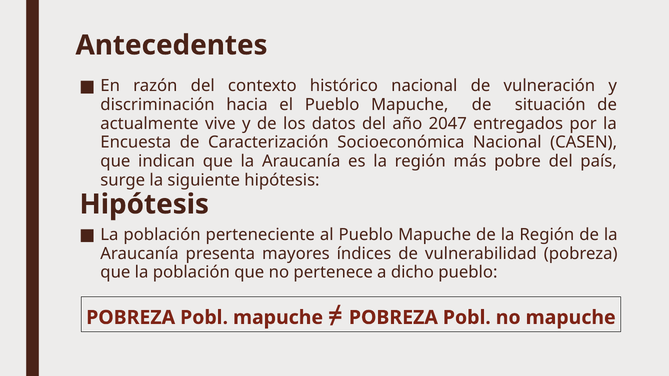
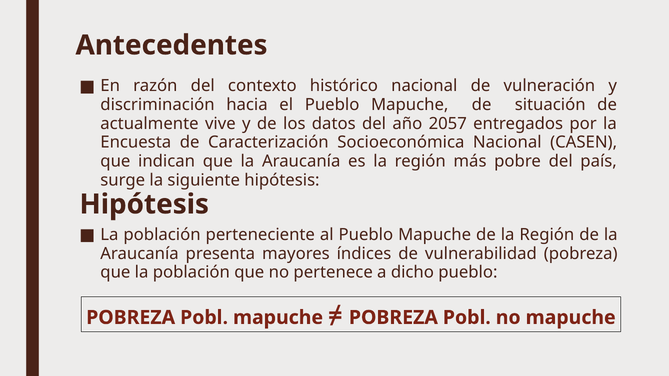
2047: 2047 -> 2057
